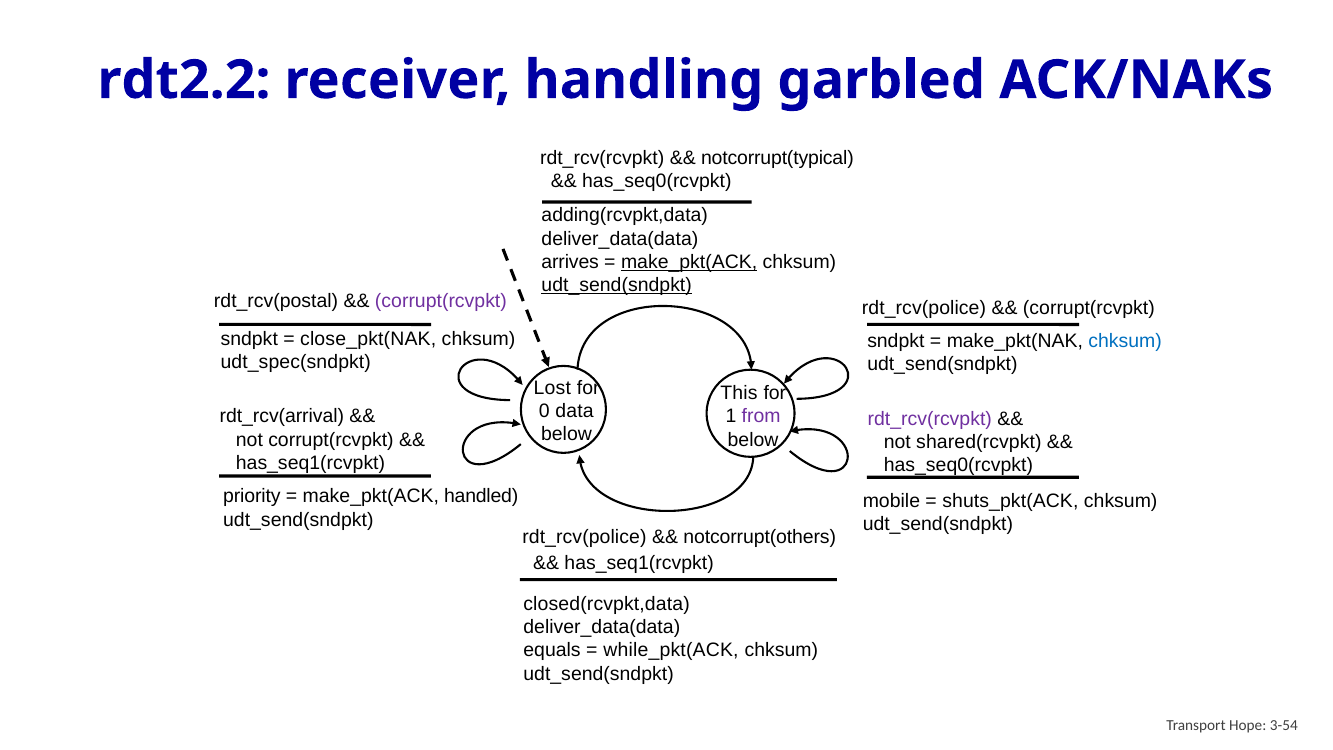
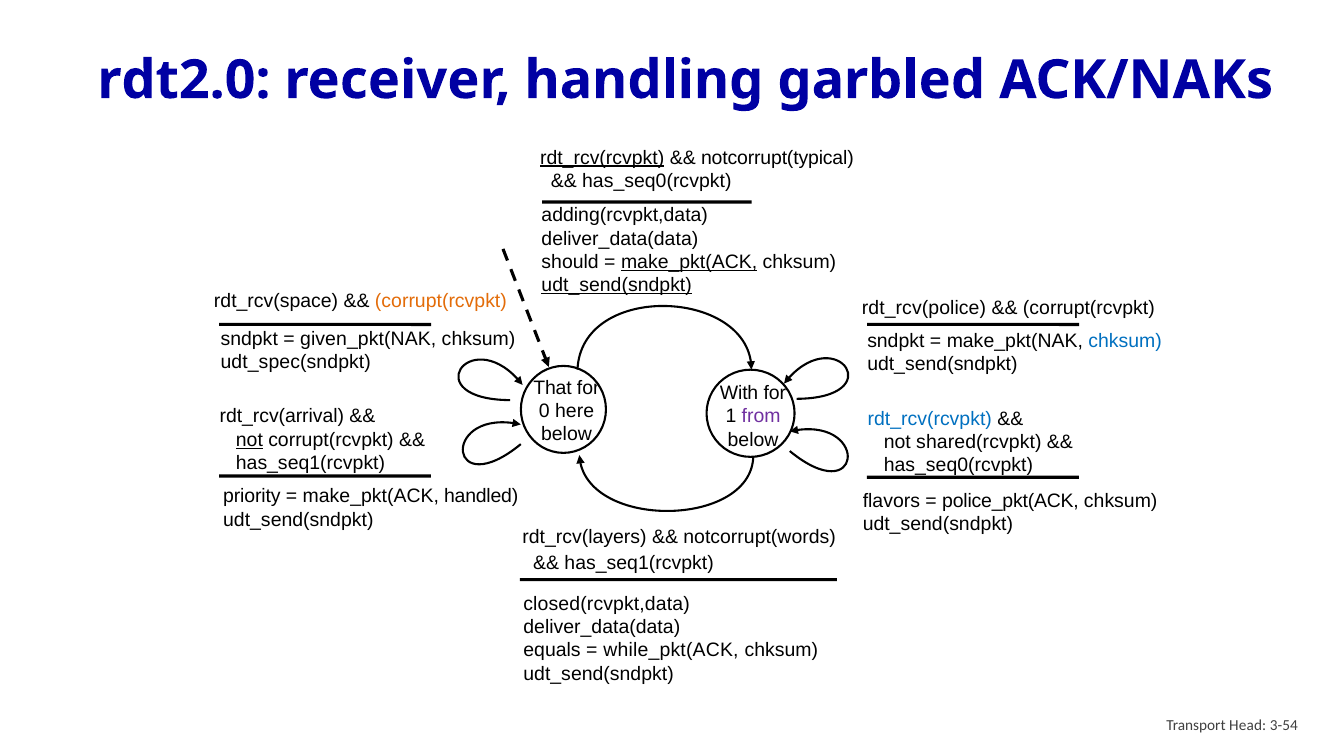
rdt2.2: rdt2.2 -> rdt2.0
rdt_rcv(rcvpkt at (602, 158) underline: none -> present
arrives: arrives -> should
rdt_rcv(postal: rdt_rcv(postal -> rdt_rcv(space
corrupt(rcvpkt at (441, 301) colour: purple -> orange
close_pkt(NAK: close_pkt(NAK -> given_pkt(NAK
Lost: Lost -> That
This: This -> With
data: data -> here
rdt_rcv(rcvpkt at (930, 419) colour: purple -> blue
not at (249, 440) underline: none -> present
mobile: mobile -> flavors
shuts_pkt(ACK: shuts_pkt(ACK -> police_pkt(ACK
rdt_rcv(police at (584, 536): rdt_rcv(police -> rdt_rcv(layers
notcorrupt(others: notcorrupt(others -> notcorrupt(words
Hope: Hope -> Head
